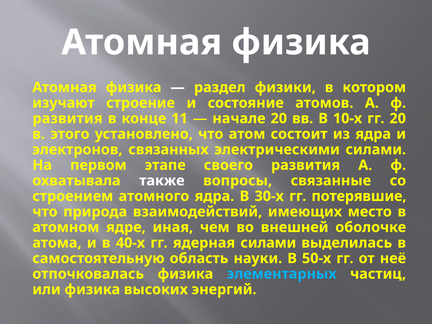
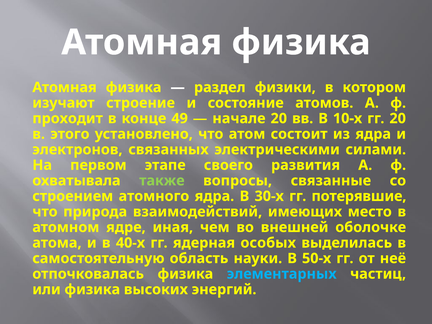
развития at (68, 118): развития -> проходит
11: 11 -> 49
также colour: white -> light green
ядерная силами: силами -> особых
